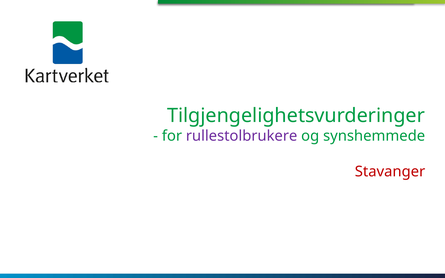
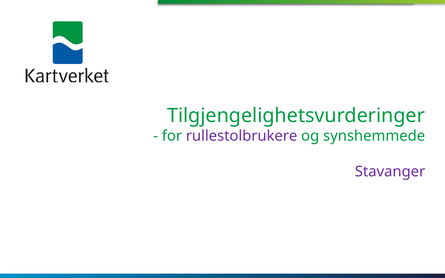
Stavanger colour: red -> purple
